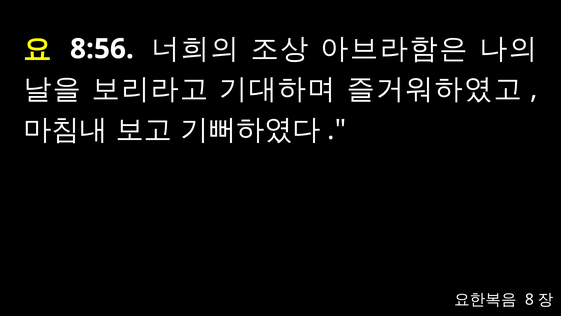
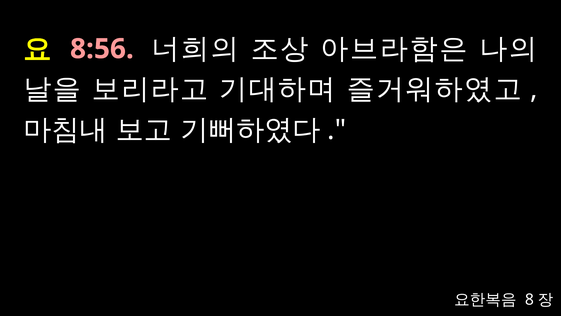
8:56 colour: white -> pink
